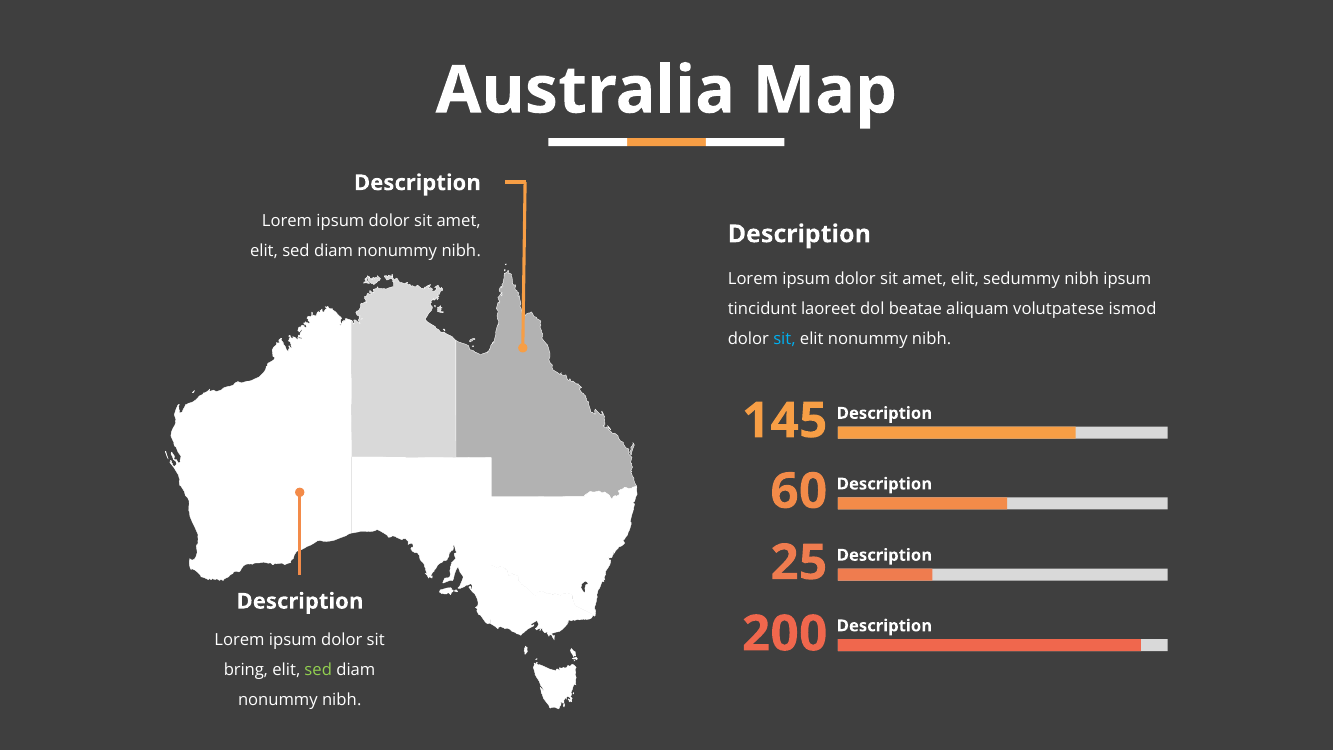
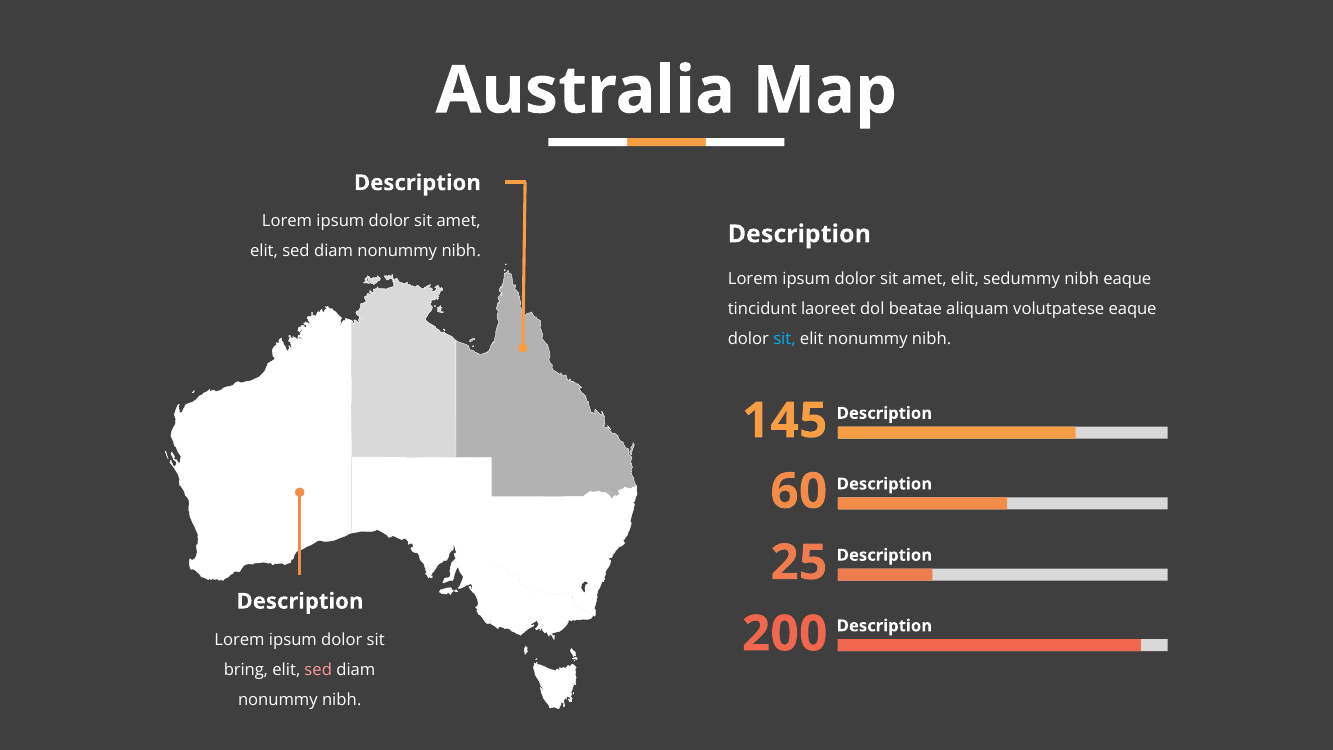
nibh ipsum: ipsum -> eaque
volutpatese ismod: ismod -> eaque
sed at (318, 670) colour: light green -> pink
